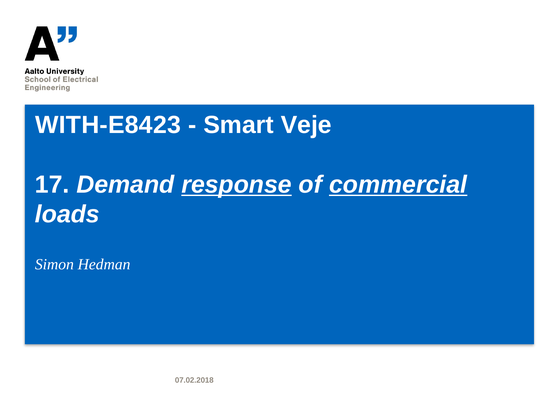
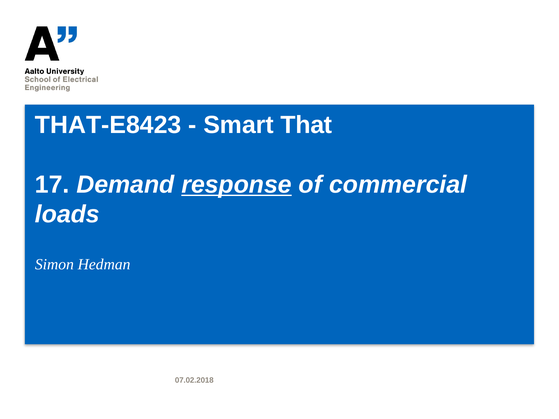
WITH-E8423: WITH-E8423 -> THAT-E8423
Veje: Veje -> That
commercial underline: present -> none
